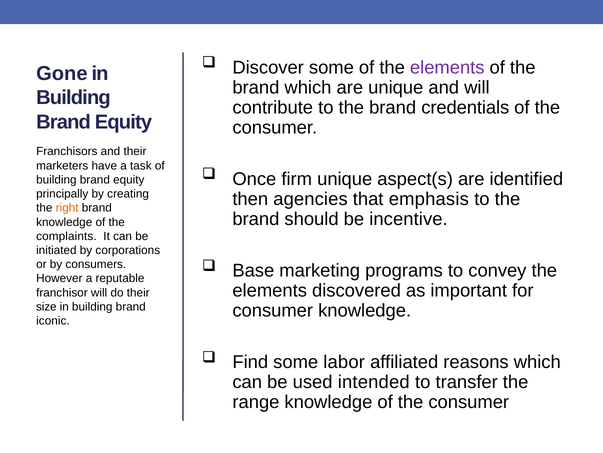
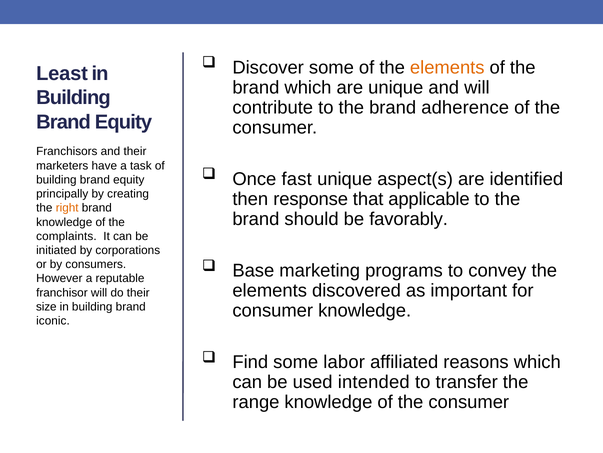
elements at (447, 68) colour: purple -> orange
Gone: Gone -> Least
credentials: credentials -> adherence
firm: firm -> fast
agencies: agencies -> response
emphasis: emphasis -> applicable
incentive: incentive -> favorably
